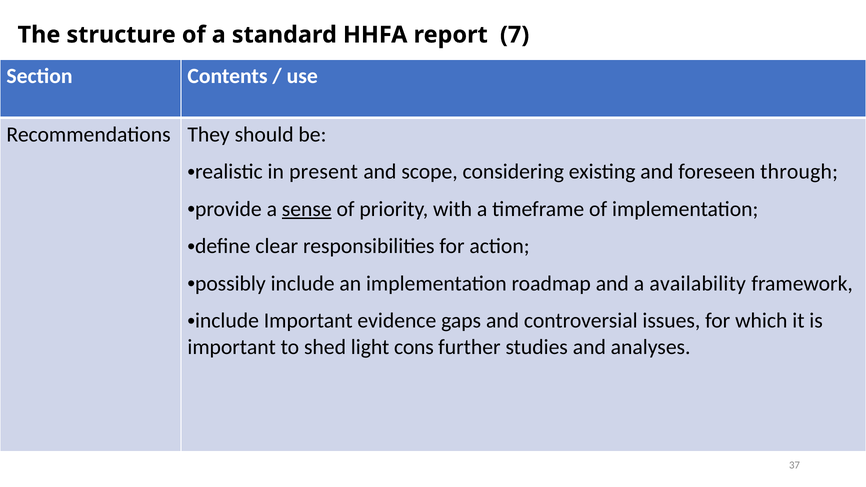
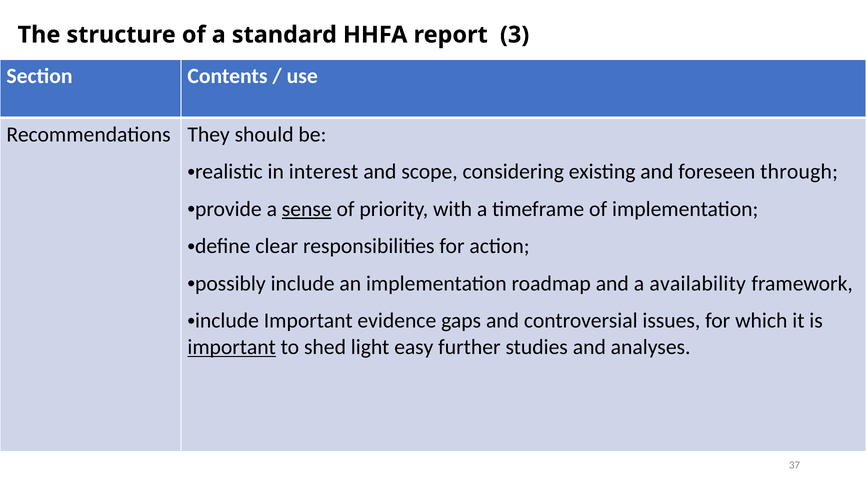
7: 7 -> 3
present: present -> interest
important at (232, 347) underline: none -> present
cons: cons -> easy
